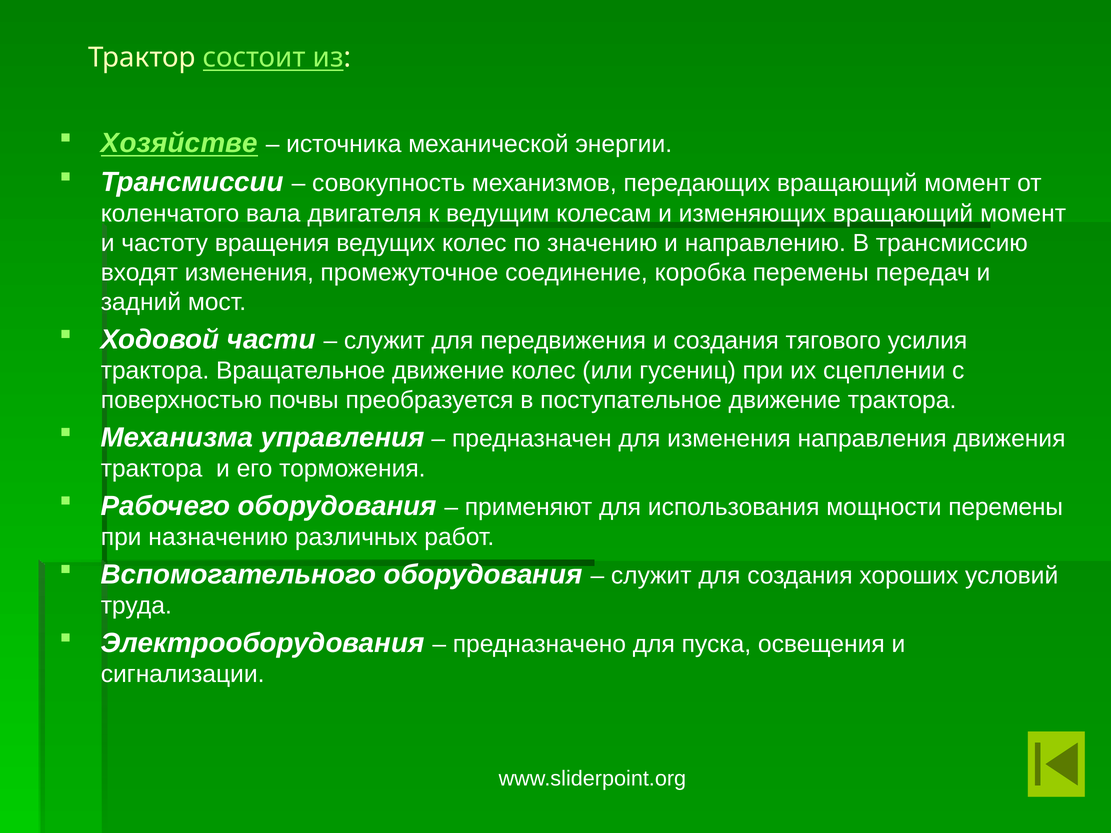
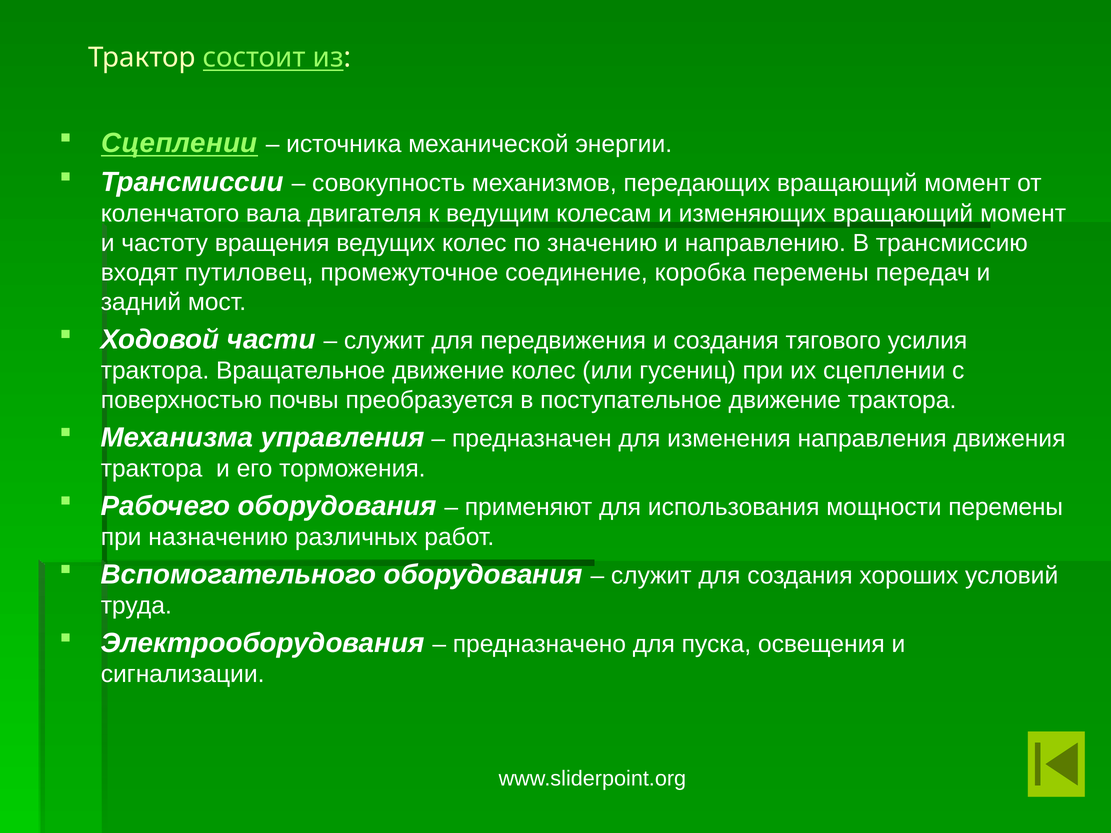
Хозяйстве at (179, 143): Хозяйстве -> Сцеплении
входят изменения: изменения -> путиловец
